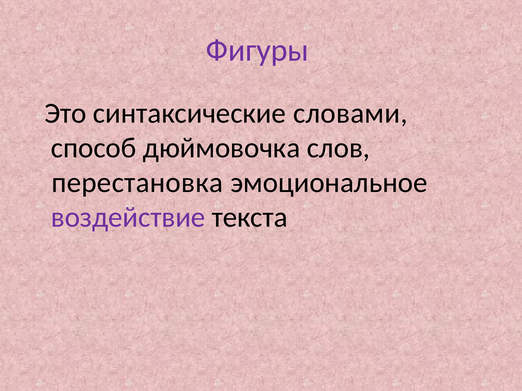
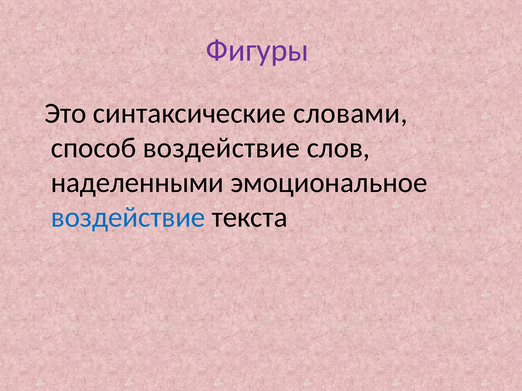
способ дюймовочка: дюймовочка -> воздействие
перестановка: перестановка -> наделенными
воздействие at (128, 218) colour: purple -> blue
